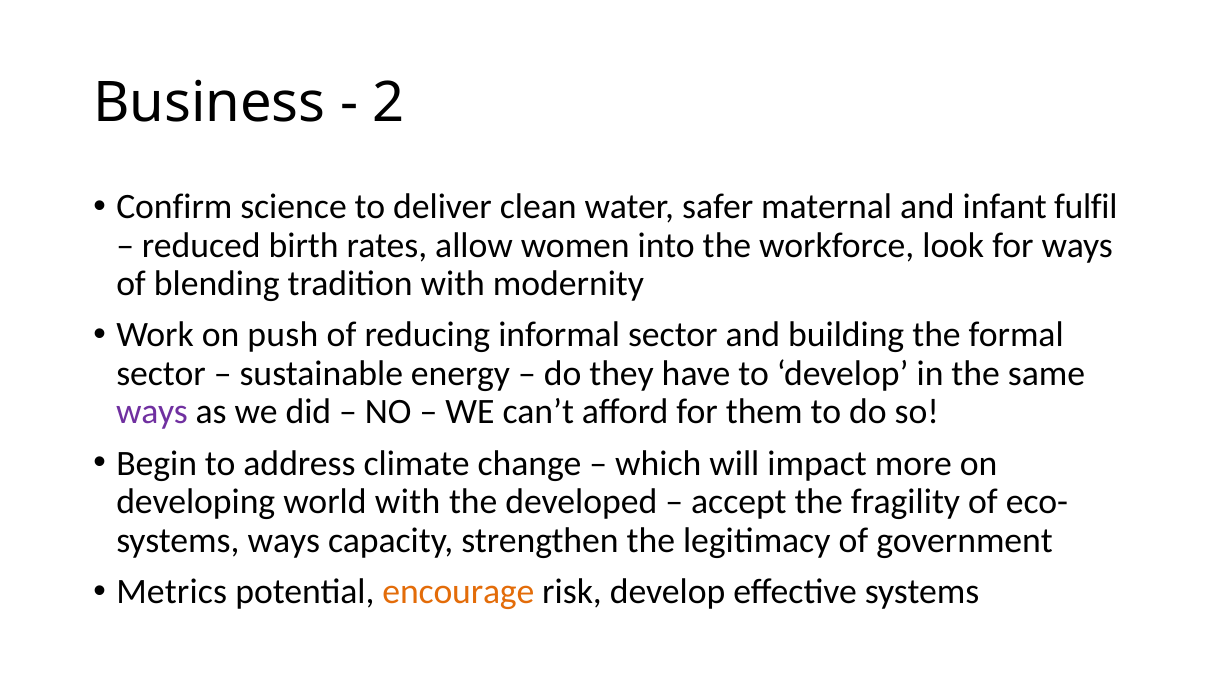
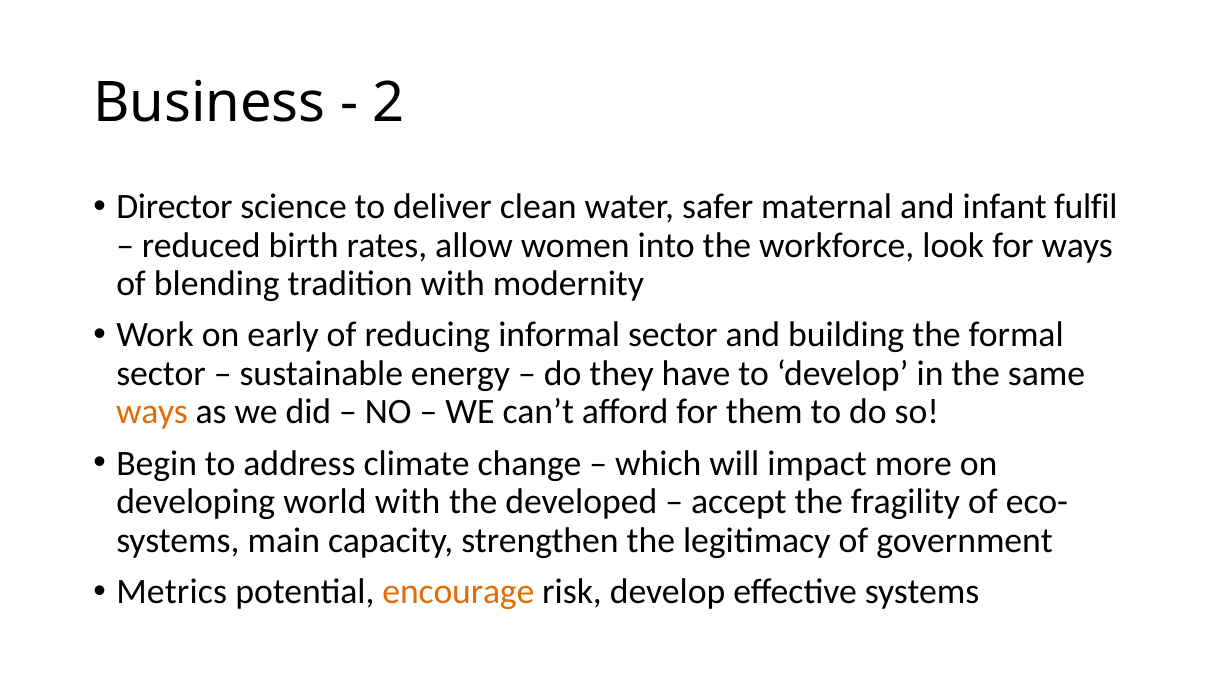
Confirm: Confirm -> Director
push: push -> early
ways at (152, 413) colour: purple -> orange
systems ways: ways -> main
